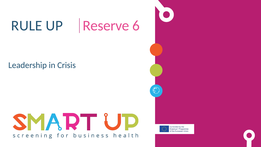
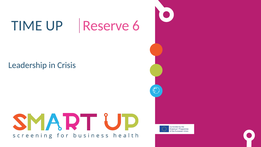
RULE: RULE -> TIME
